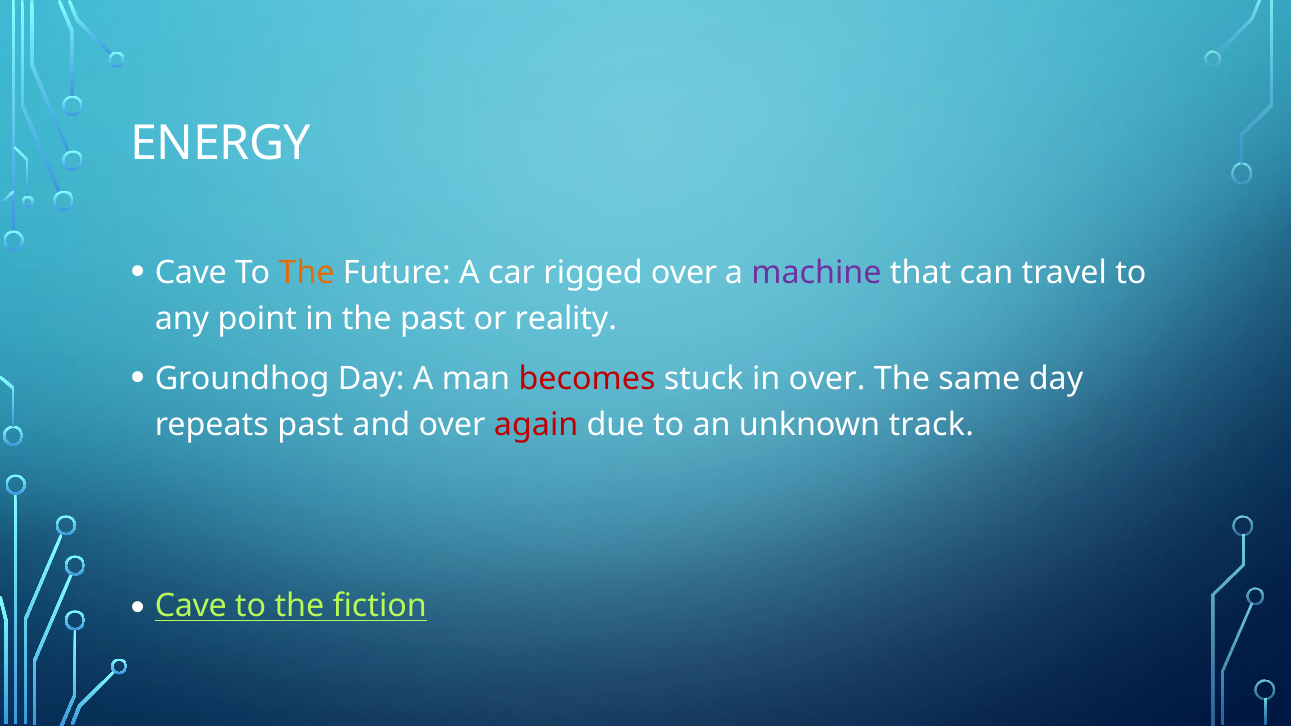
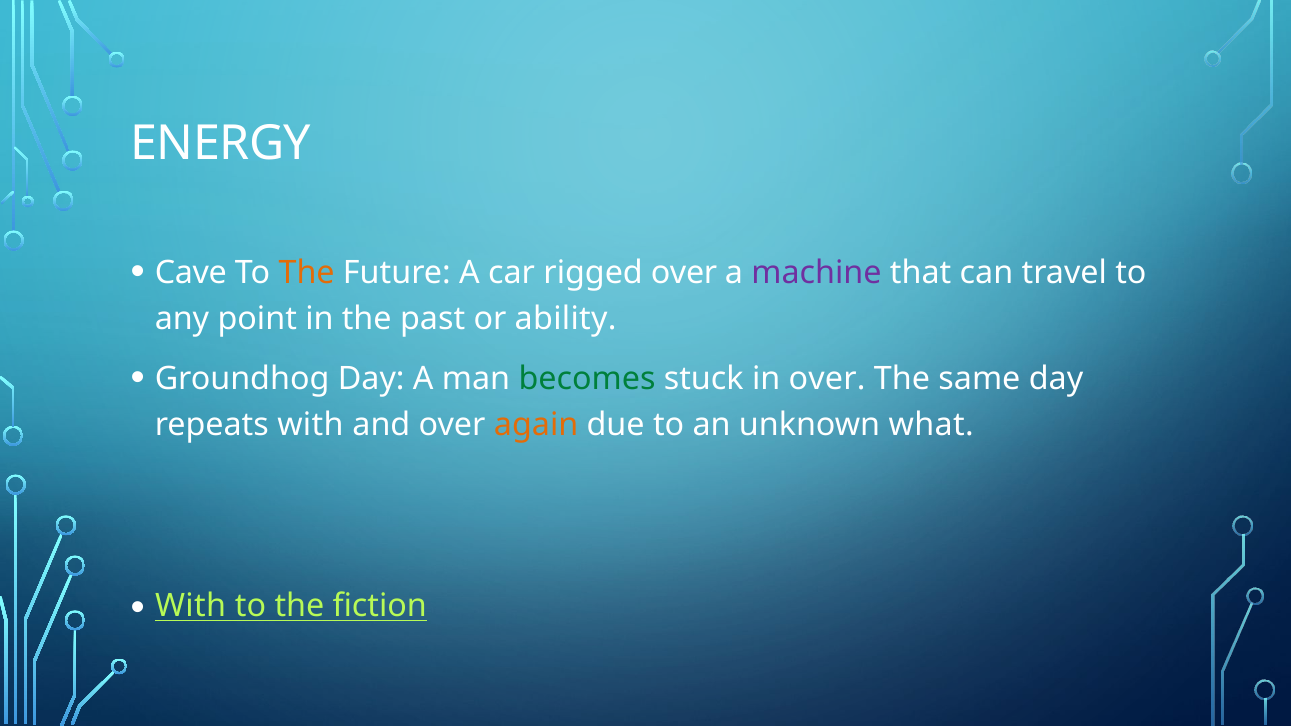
reality: reality -> ability
becomes colour: red -> green
repeats past: past -> with
again colour: red -> orange
track: track -> what
Cave at (191, 606): Cave -> With
